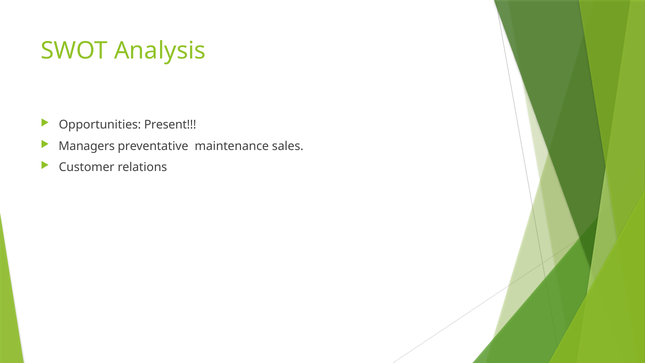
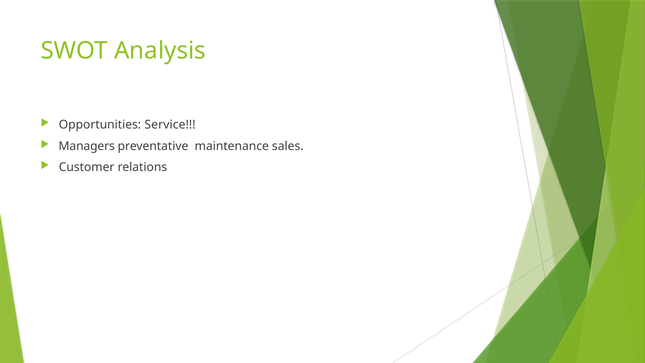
Present: Present -> Service
